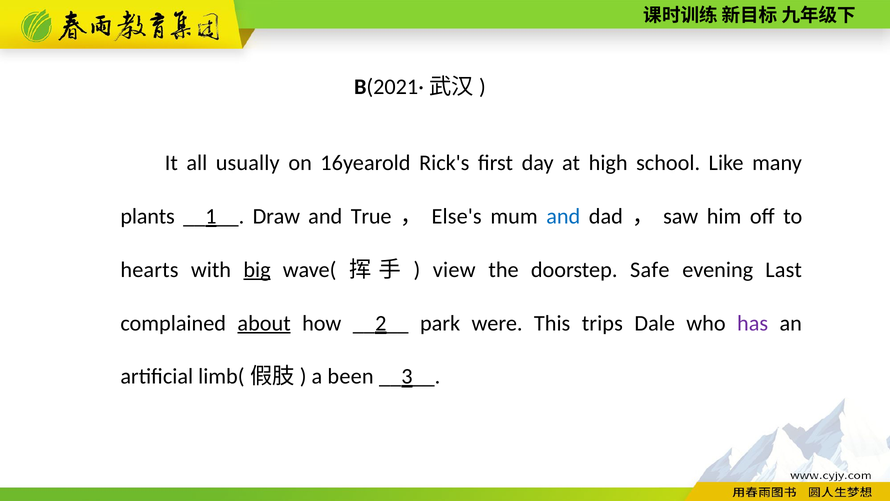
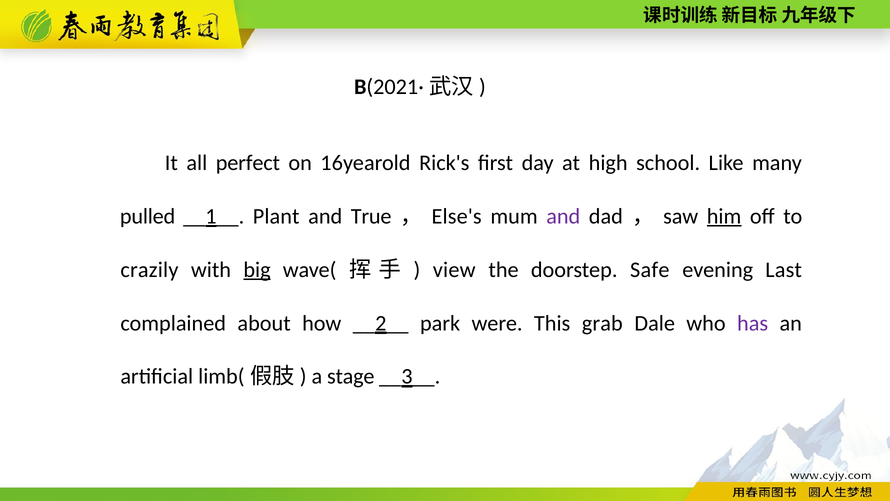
usually: usually -> perfect
plants: plants -> pulled
Draw: Draw -> Plant
and at (563, 216) colour: blue -> purple
him underline: none -> present
hearts: hearts -> crazily
about underline: present -> none
trips: trips -> grab
been: been -> stage
